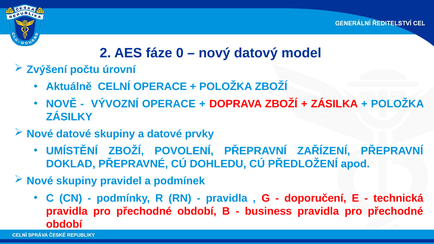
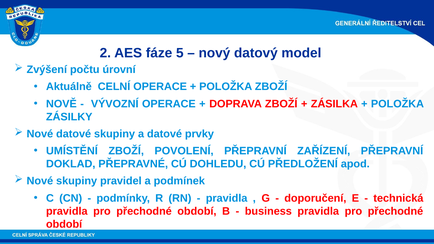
0: 0 -> 5
